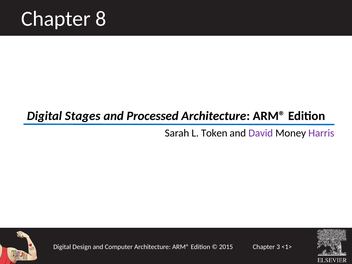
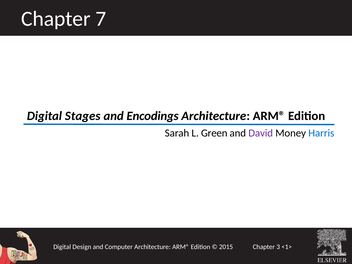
8: 8 -> 7
Processed: Processed -> Encodings
Token: Token -> Green
Harris colour: purple -> blue
